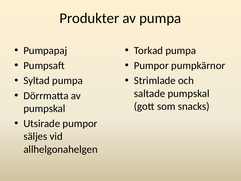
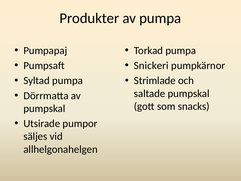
Pumpor at (151, 66): Pumpor -> Snickeri
